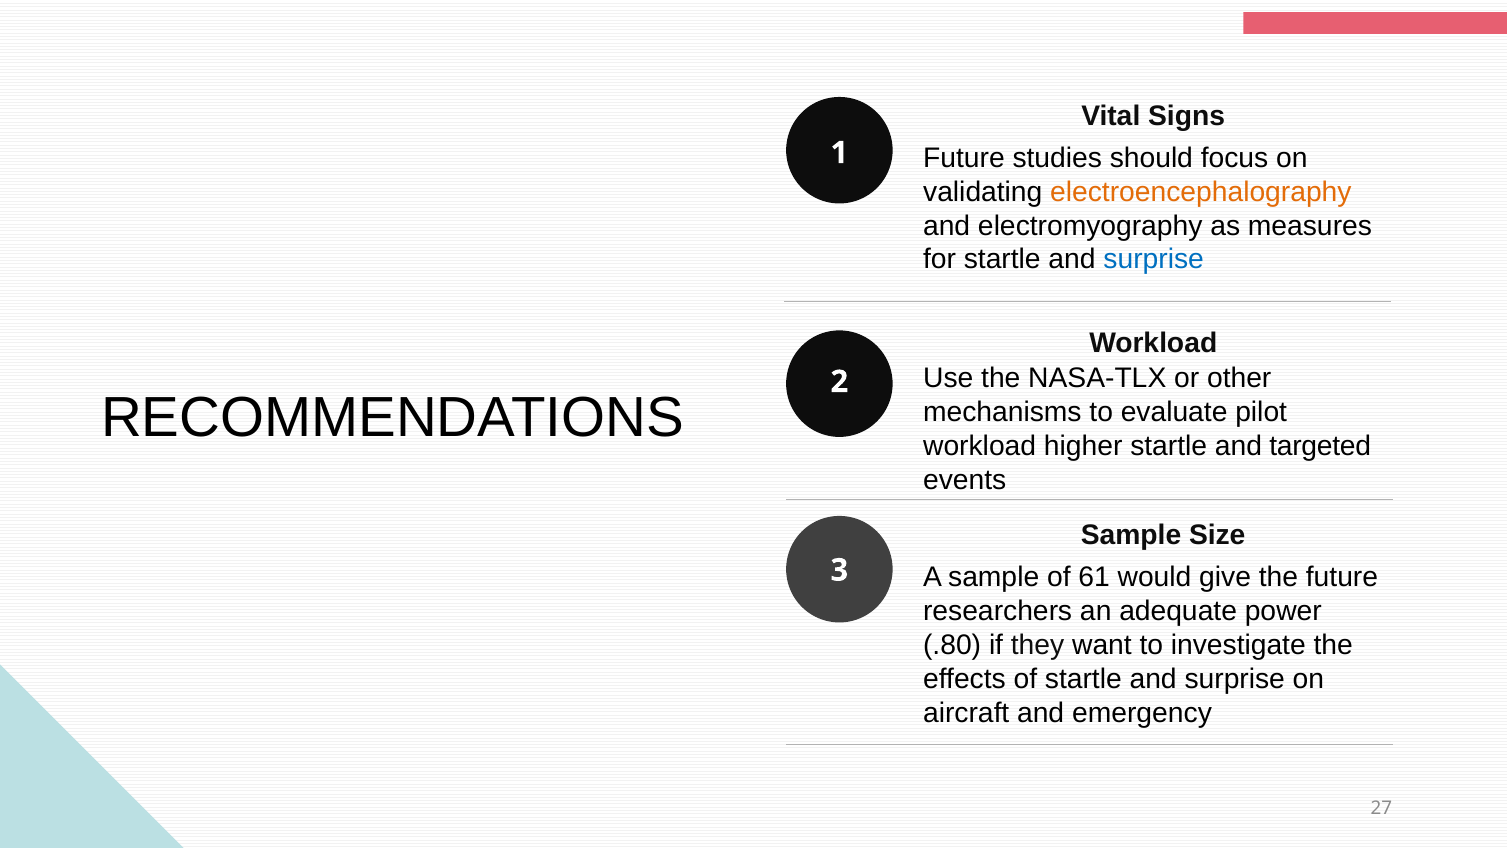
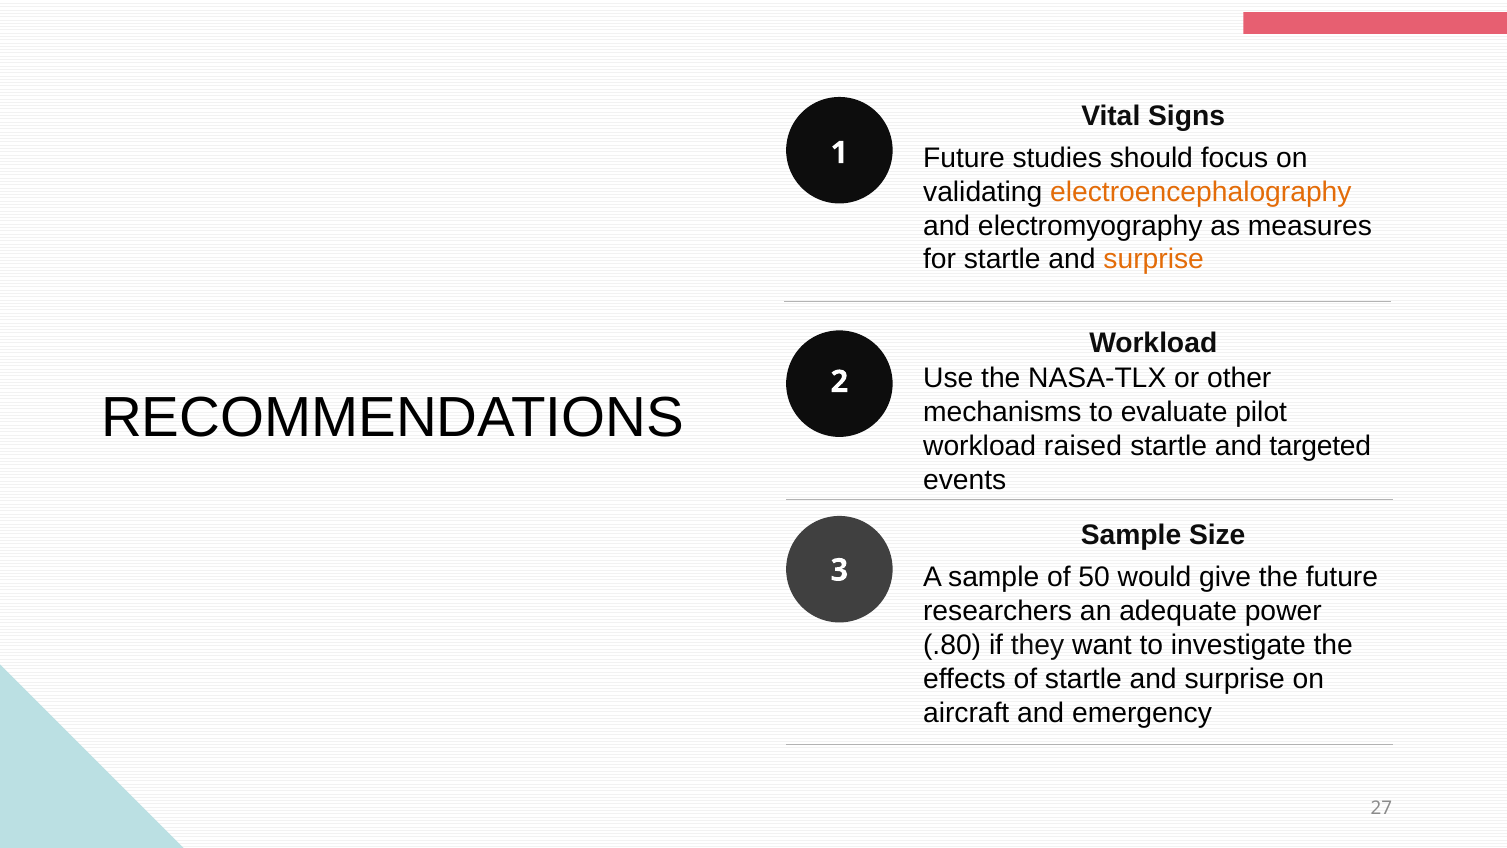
surprise at (1154, 260) colour: blue -> orange
higher: higher -> raised
61: 61 -> 50
